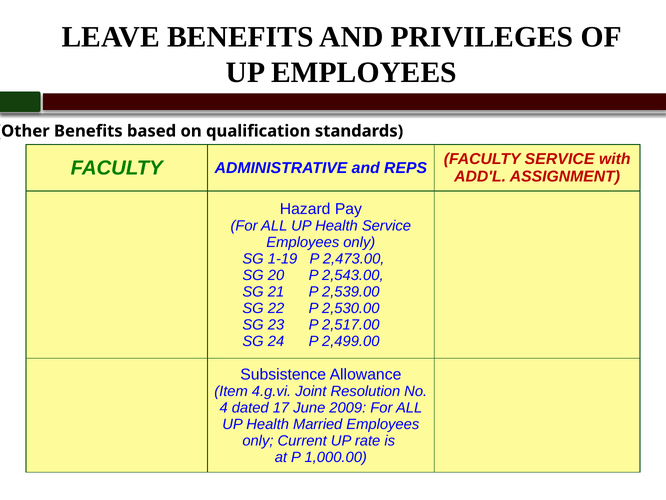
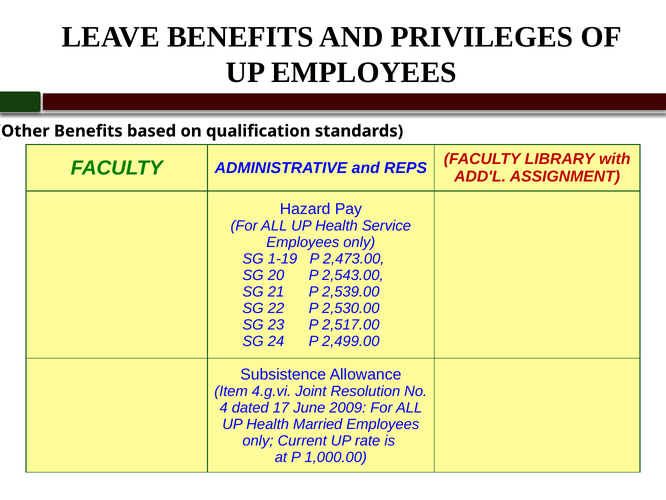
FACULTY SERVICE: SERVICE -> LIBRARY
